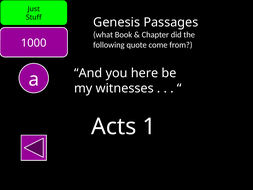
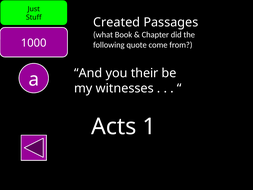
Genesis: Genesis -> Created
here: here -> their
